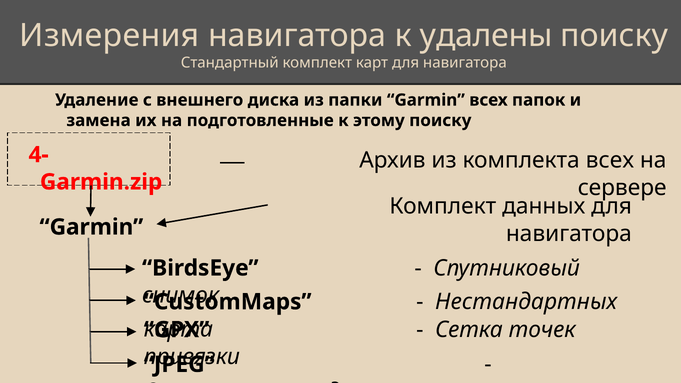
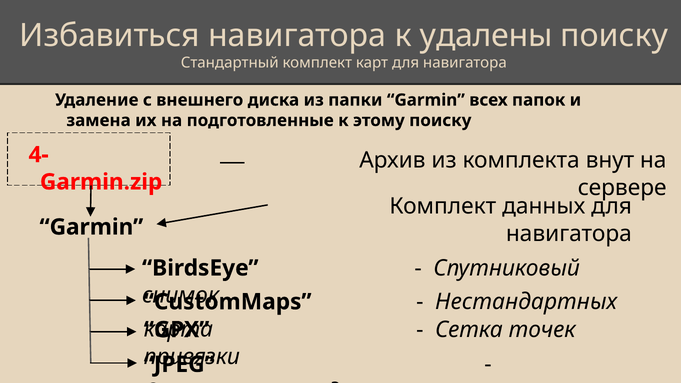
Измерения: Измерения -> Избавиться
комплекта всех: всех -> внут
